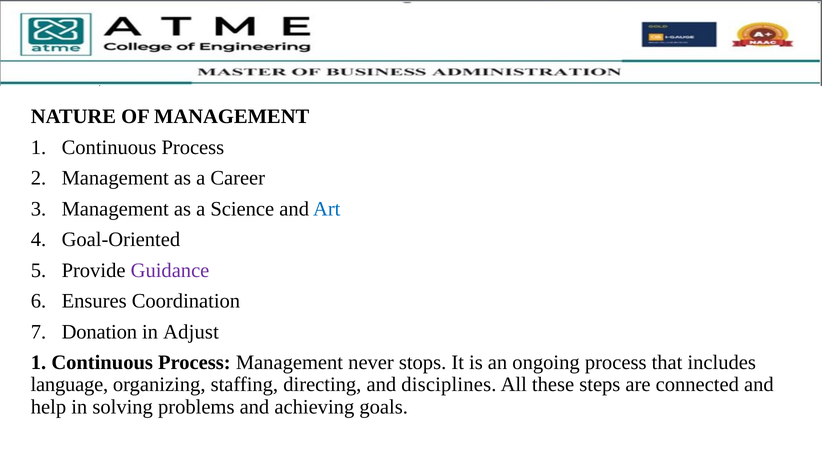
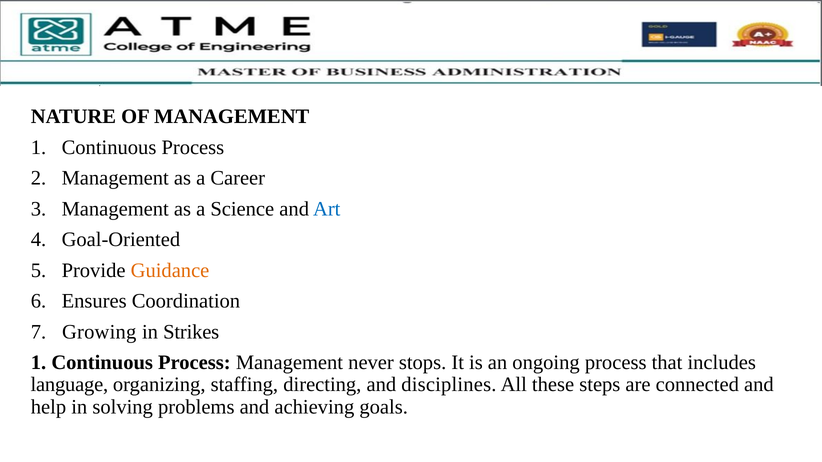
Guidance colour: purple -> orange
Donation: Donation -> Growing
Adjust: Adjust -> Strikes
